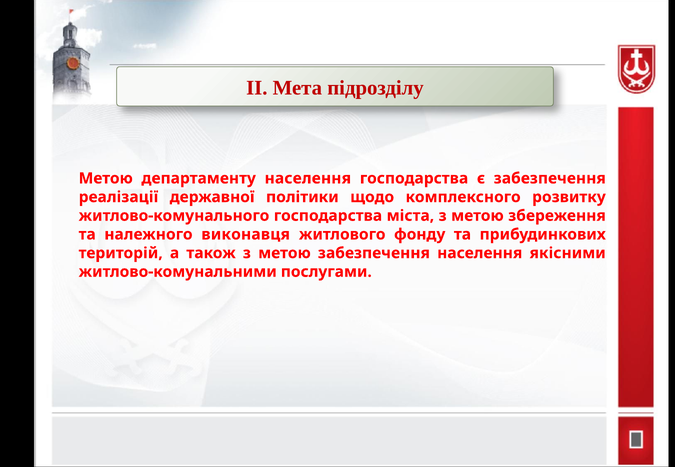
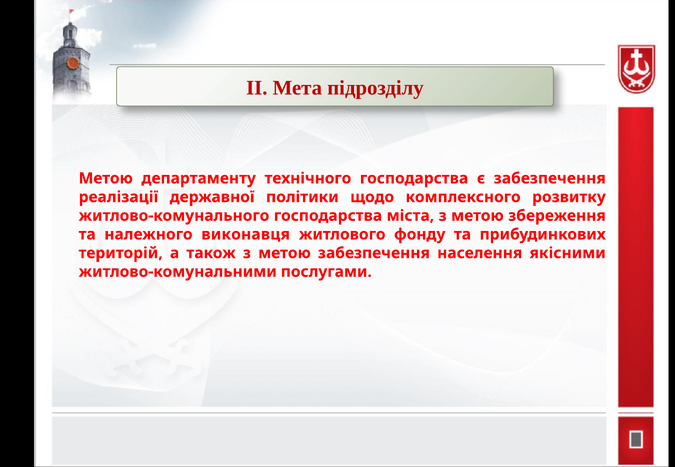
департаменту населення: населення -> технічного
